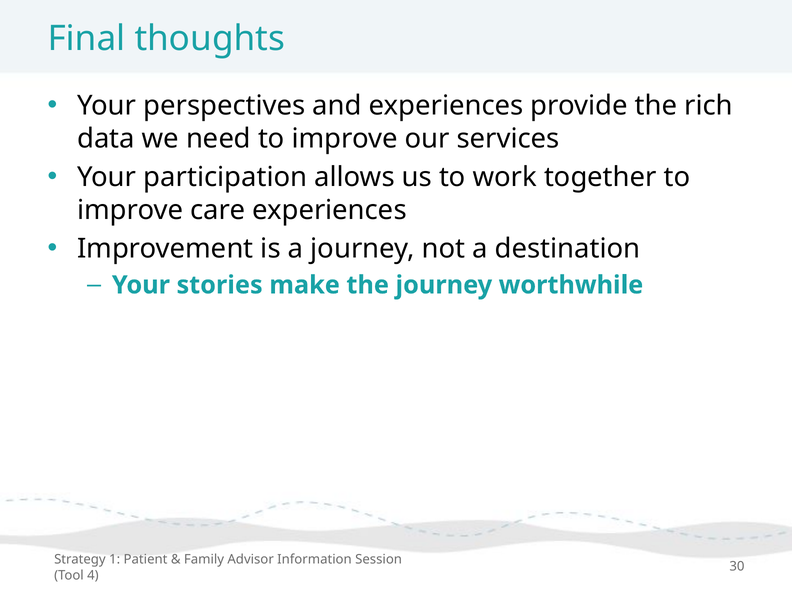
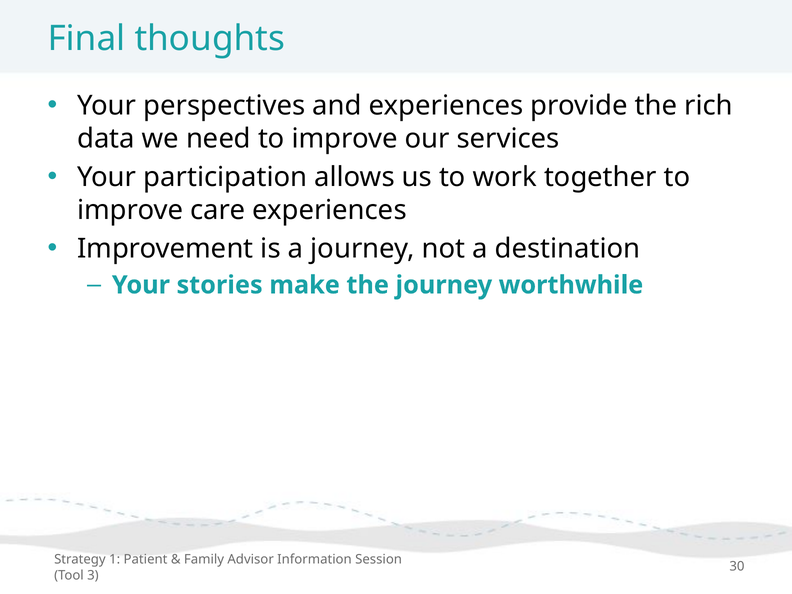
4: 4 -> 3
